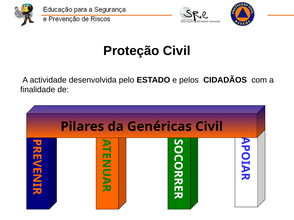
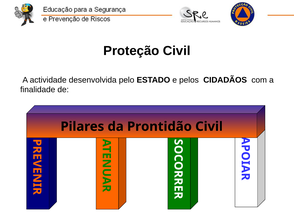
Genéricas: Genéricas -> Prontidão
